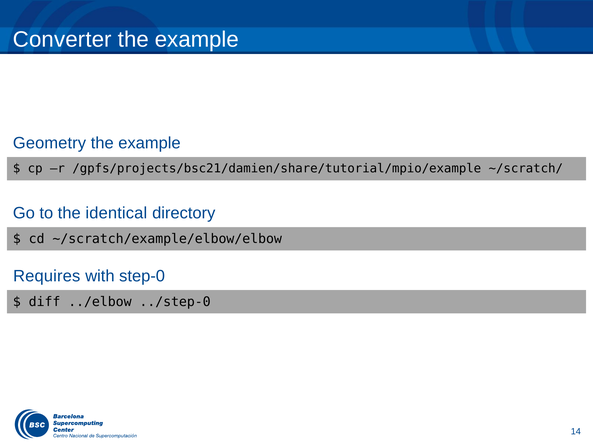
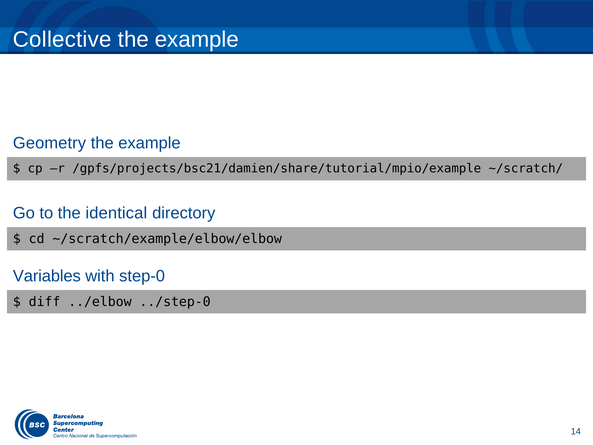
Converter: Converter -> Collective
Requires: Requires -> Variables
